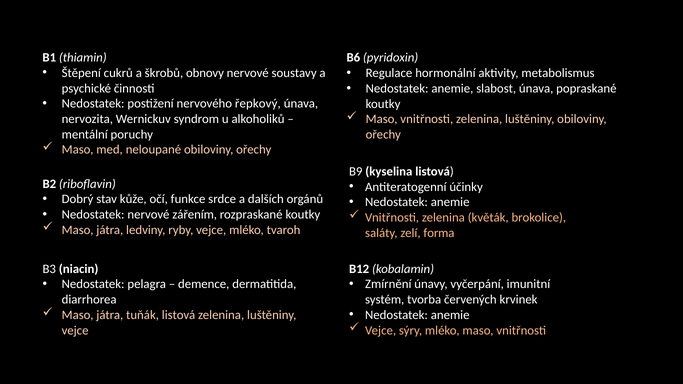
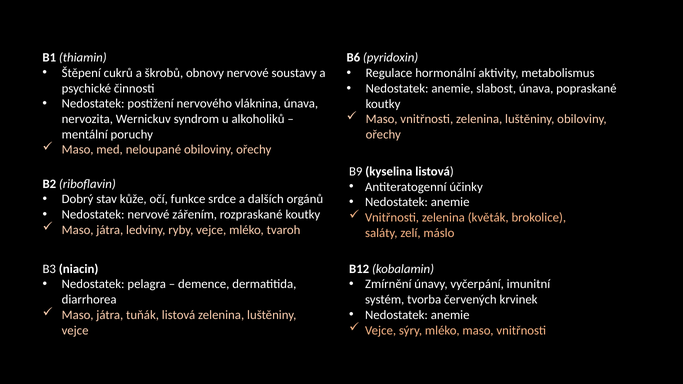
řepkový: řepkový -> vláknina
forma: forma -> máslo
